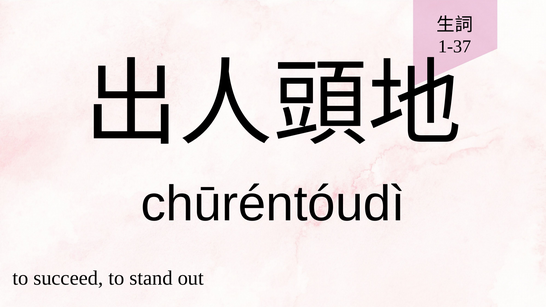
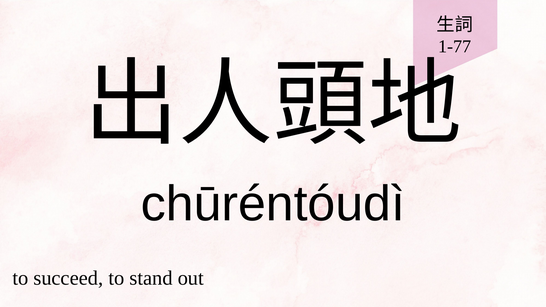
1-37: 1-37 -> 1-77
